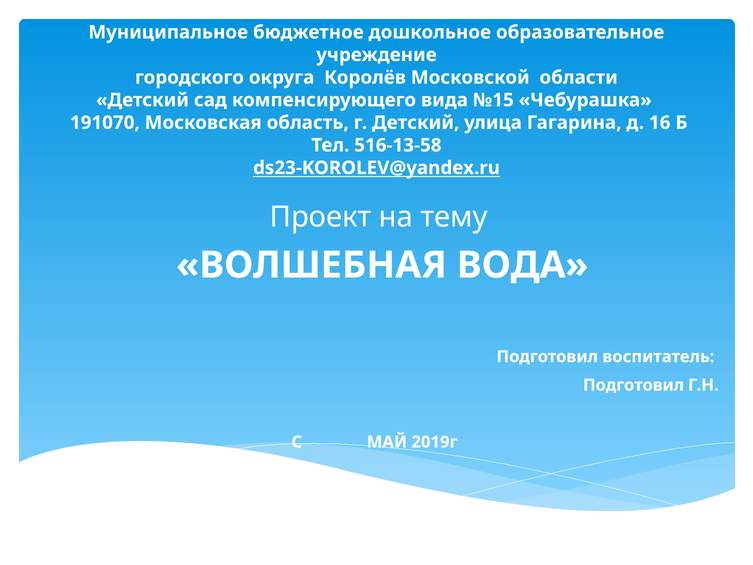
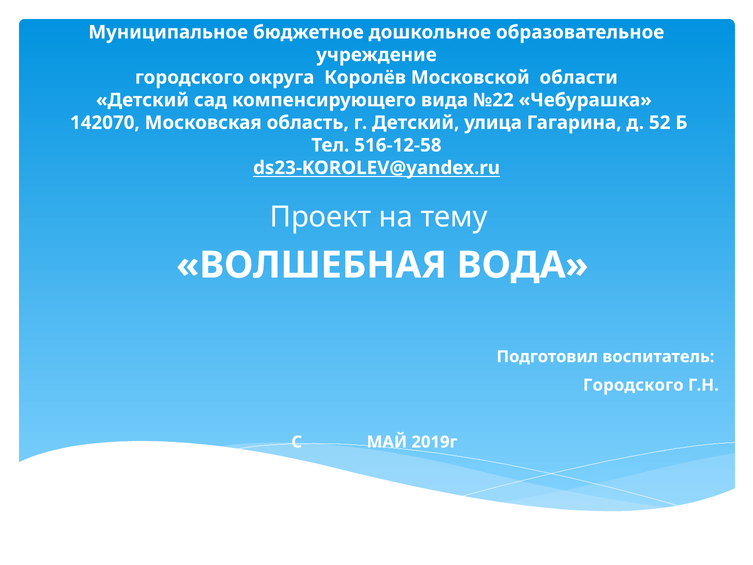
№15: №15 -> №22
191070: 191070 -> 142070
16: 16 -> 52
516-13-58: 516-13-58 -> 516-12-58
Подготовил at (633, 385): Подготовил -> Городского
